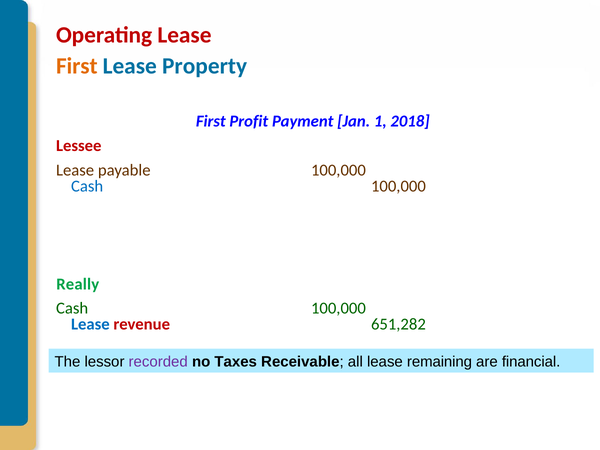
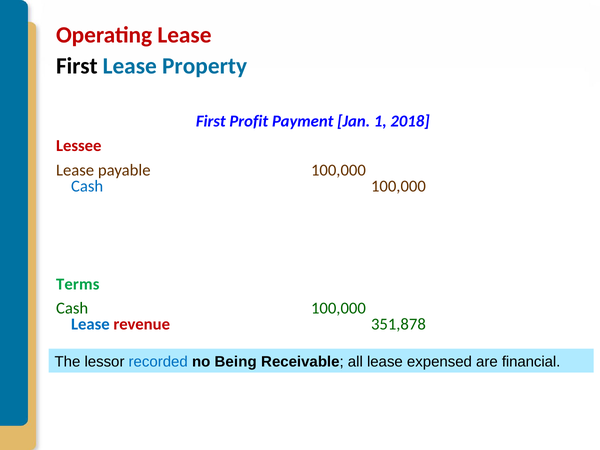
First at (77, 66) colour: orange -> black
Really: Really -> Terms
651,282: 651,282 -> 351,878
recorded colour: purple -> blue
Taxes: Taxes -> Being
remaining: remaining -> expensed
